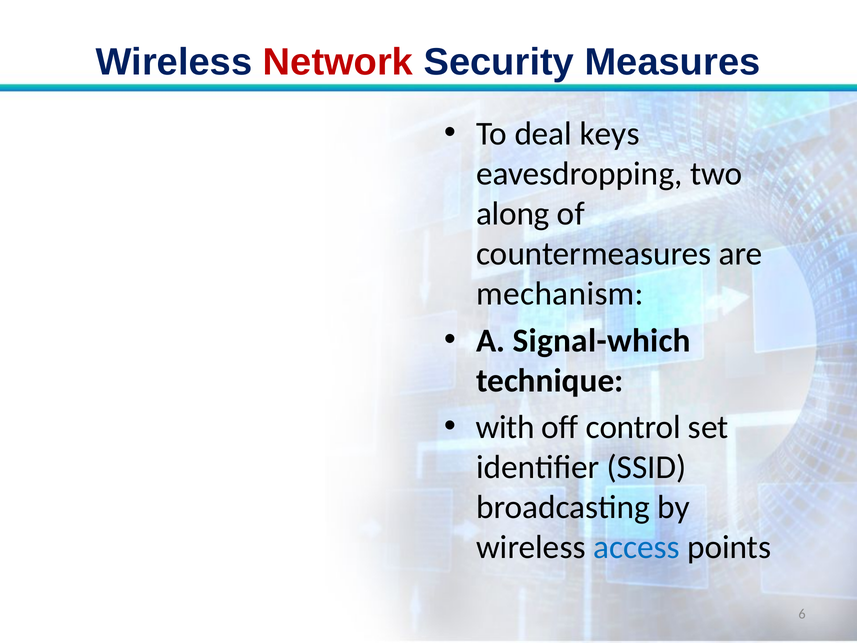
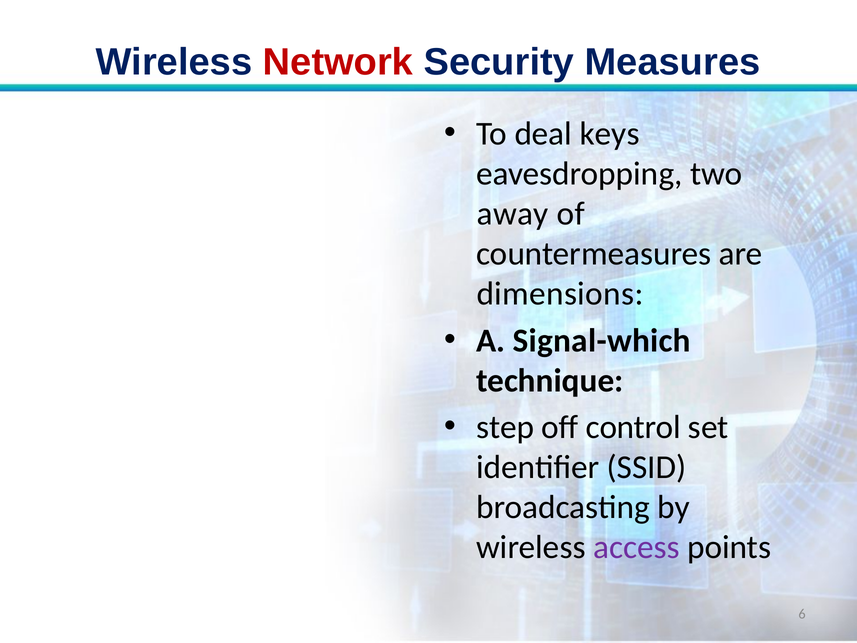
along: along -> away
mechanism: mechanism -> dimensions
with: with -> step
access colour: blue -> purple
